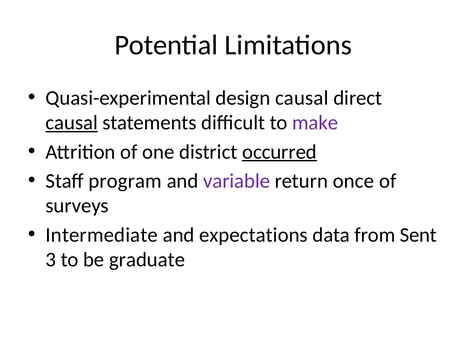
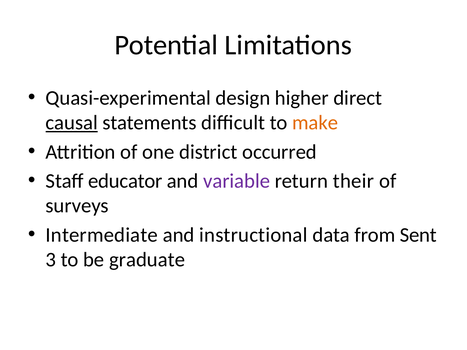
design causal: causal -> higher
make colour: purple -> orange
occurred underline: present -> none
program: program -> educator
once: once -> their
expectations: expectations -> instructional
